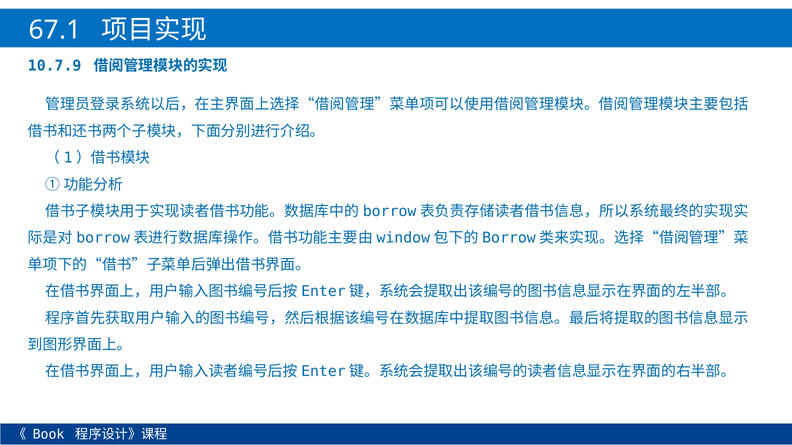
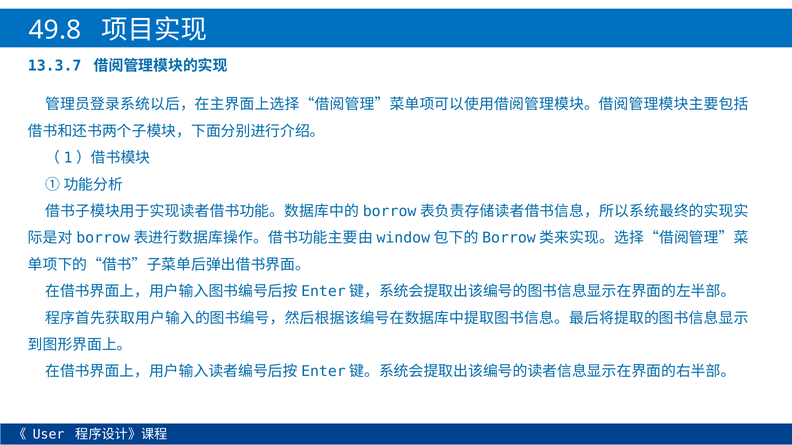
67.1: 67.1 -> 49.8
10.7.9: 10.7.9 -> 13.3.7
Book: Book -> User
